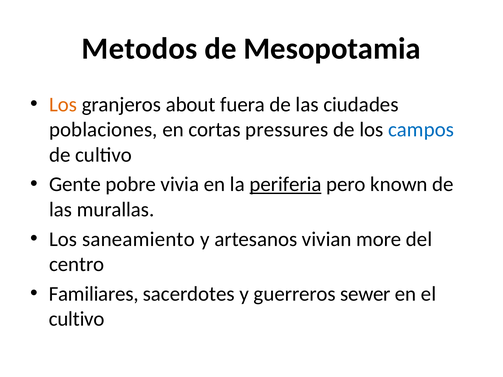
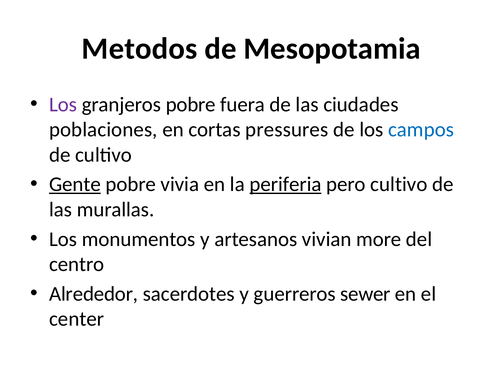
Los at (63, 105) colour: orange -> purple
granjeros about: about -> pobre
Gente underline: none -> present
pero known: known -> cultivo
saneamiento: saneamiento -> monumentos
Familiares: Familiares -> Alrededor
cultivo at (77, 319): cultivo -> center
